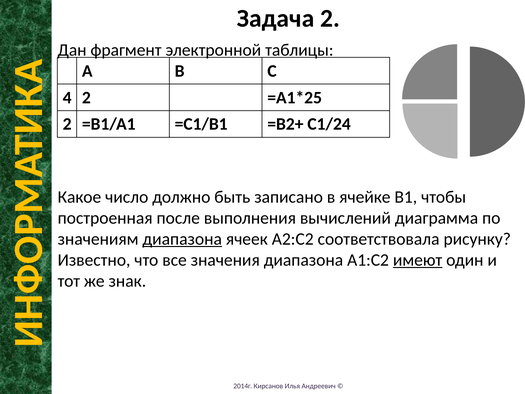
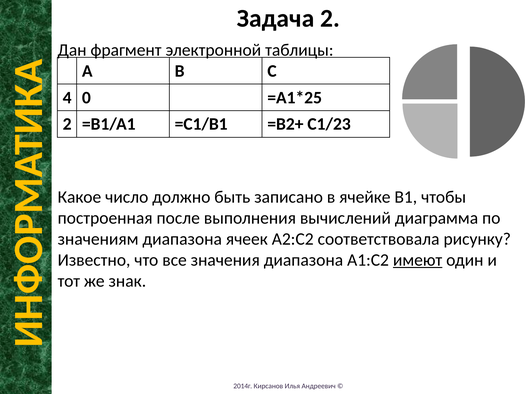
4 2: 2 -> 0
C1/24: C1/24 -> C1/23
диапазона at (182, 239) underline: present -> none
